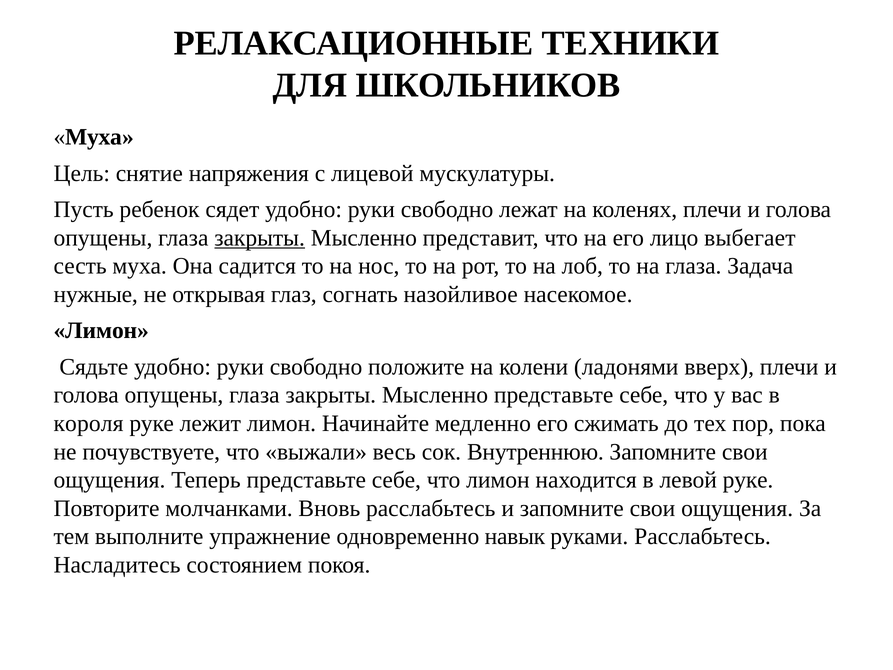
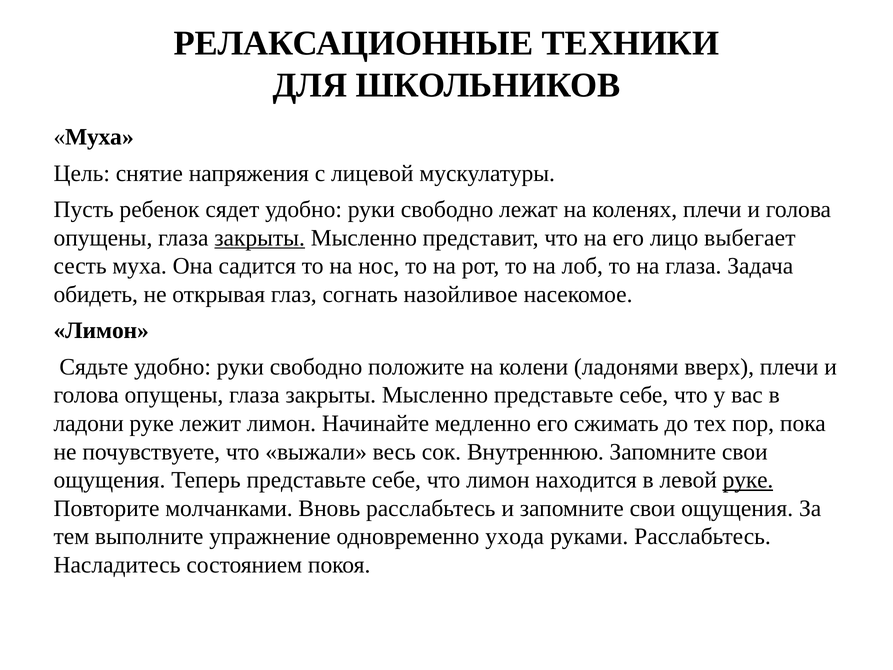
нужные: нужные -> обидеть
короля: короля -> ладони
руке at (748, 480) underline: none -> present
навык: навык -> ухода
